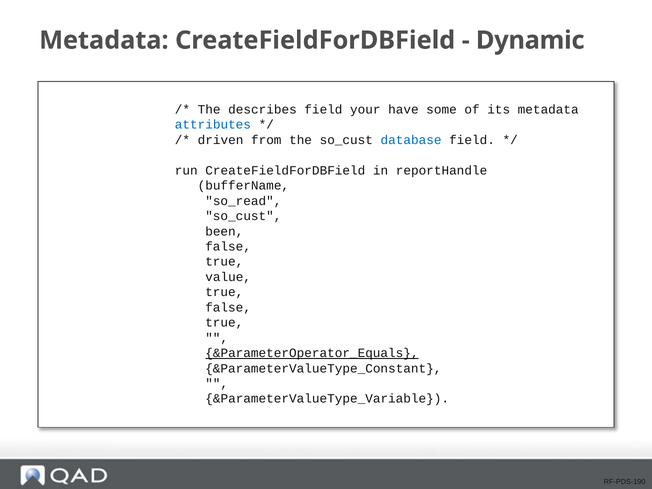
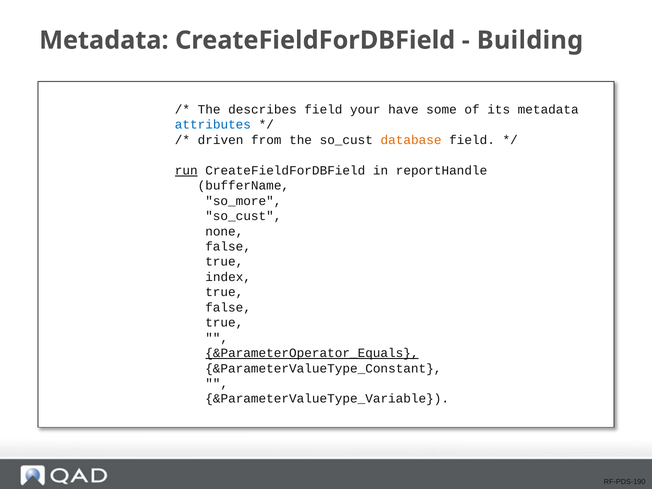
Dynamic: Dynamic -> Building
database colour: blue -> orange
run underline: none -> present
so_read: so_read -> so_more
been: been -> none
value: value -> index
